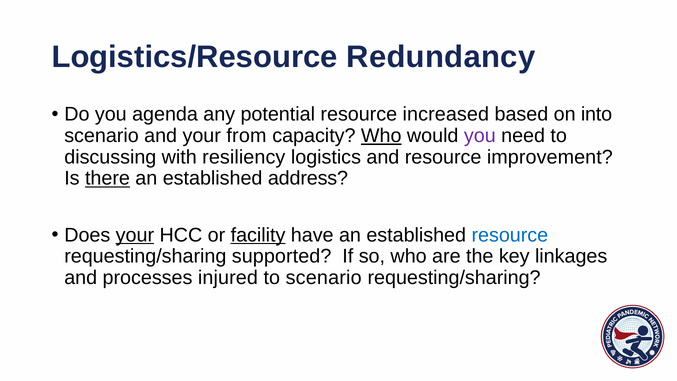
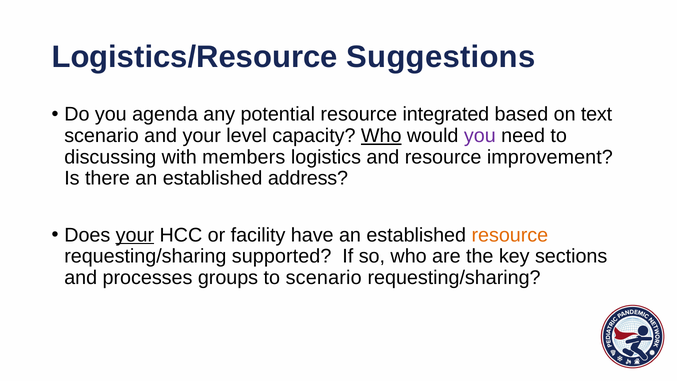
Redundancy: Redundancy -> Suggestions
increased: increased -> integrated
into: into -> text
from: from -> level
resiliency: resiliency -> members
there underline: present -> none
facility underline: present -> none
resource at (510, 235) colour: blue -> orange
linkages: linkages -> sections
injured: injured -> groups
